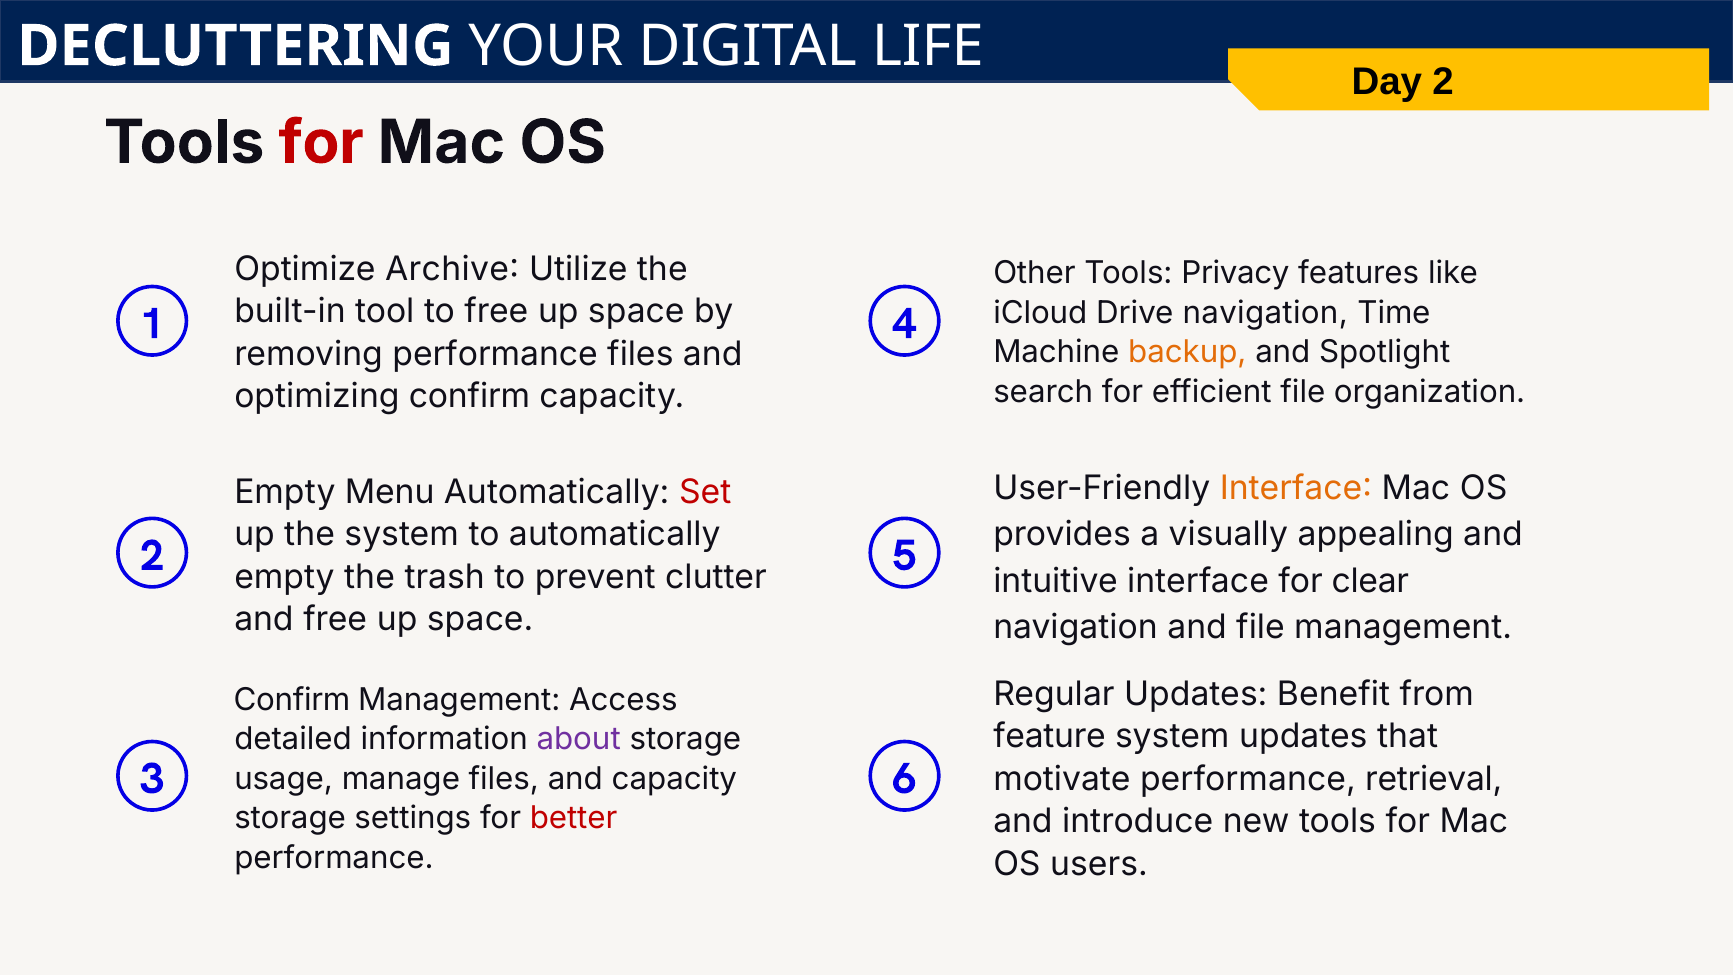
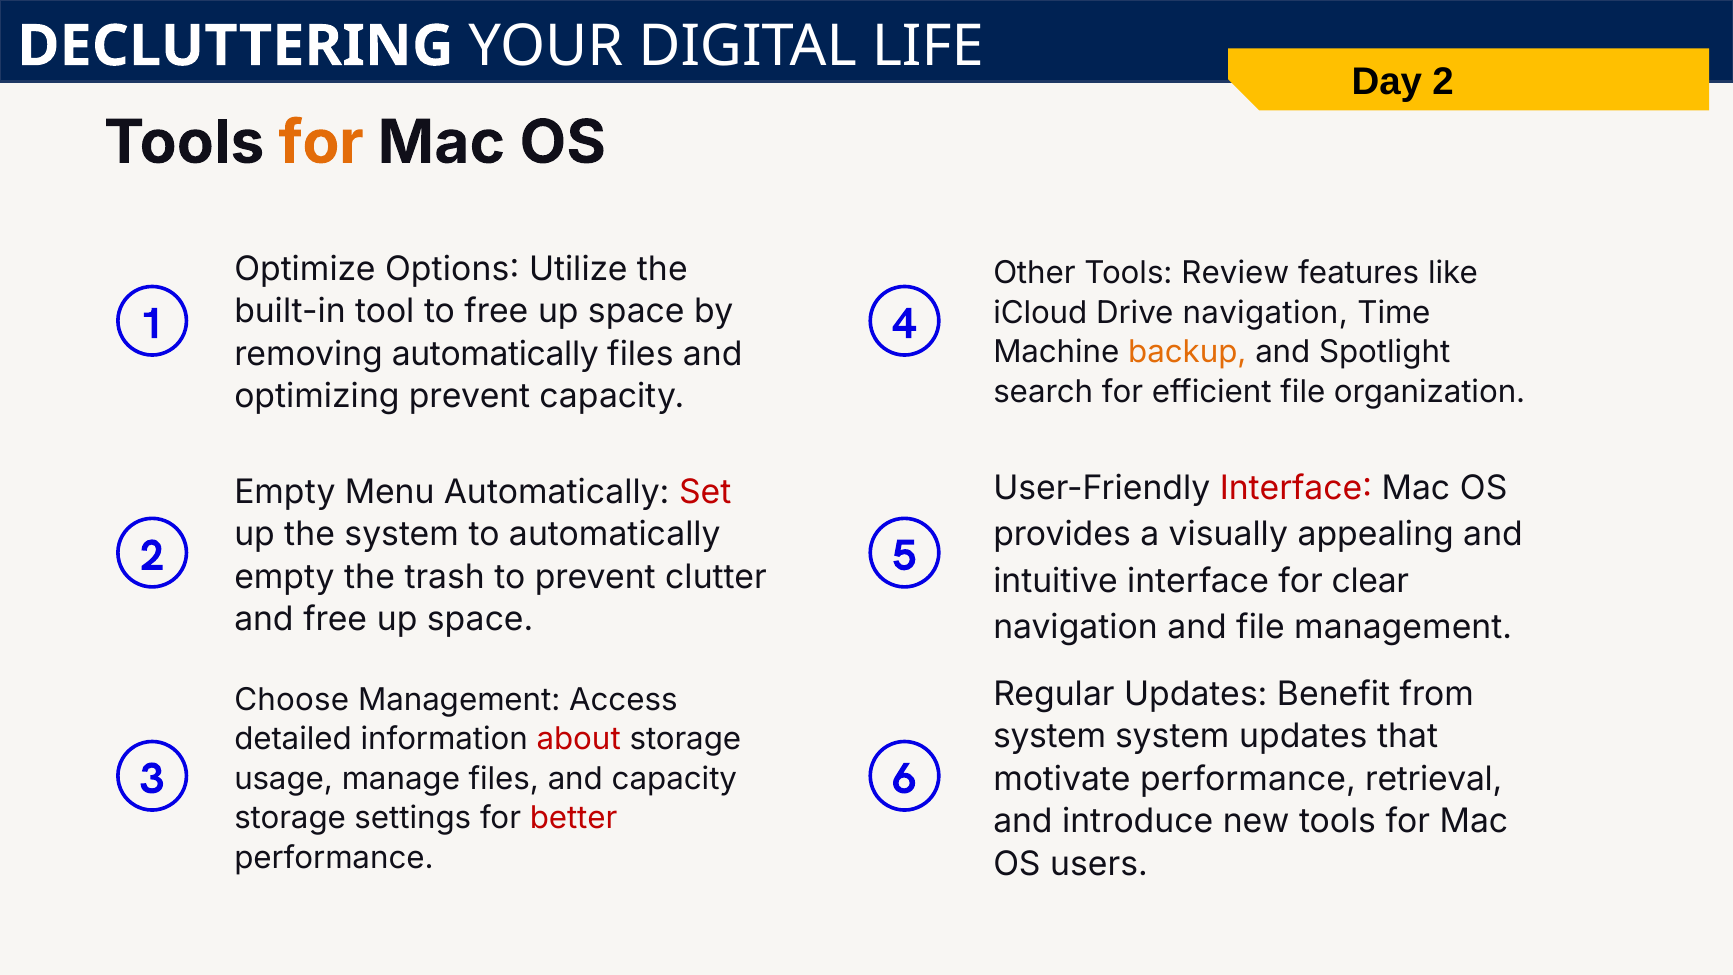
for at (321, 143) colour: red -> orange
Archive: Archive -> Options
Privacy: Privacy -> Review
removing performance: performance -> automatically
optimizing confirm: confirm -> prevent
Interface at (1296, 488) colour: orange -> red
Confirm at (292, 700): Confirm -> Choose
feature at (1050, 737): feature -> system
about colour: purple -> red
